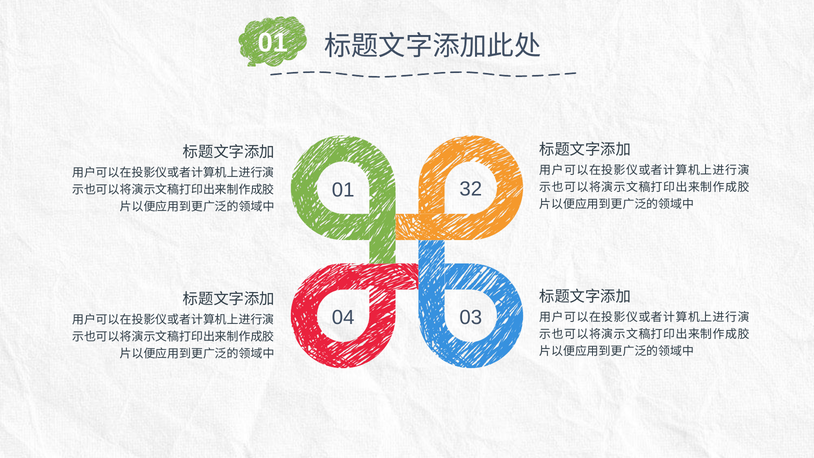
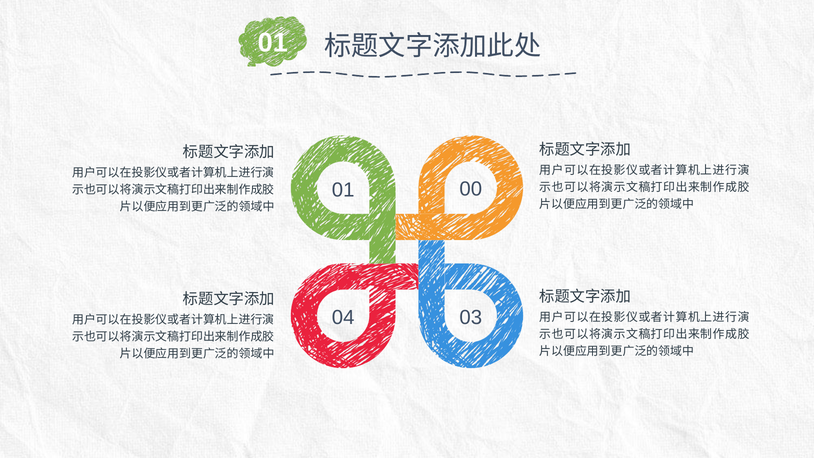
32: 32 -> 00
